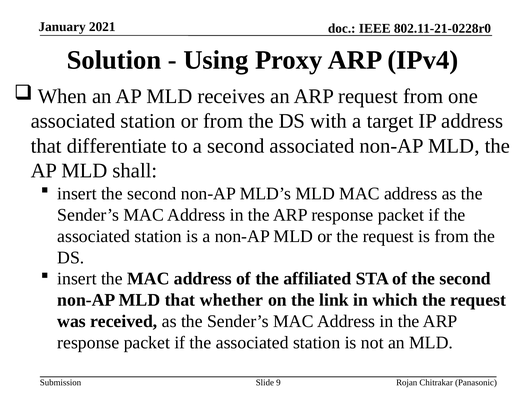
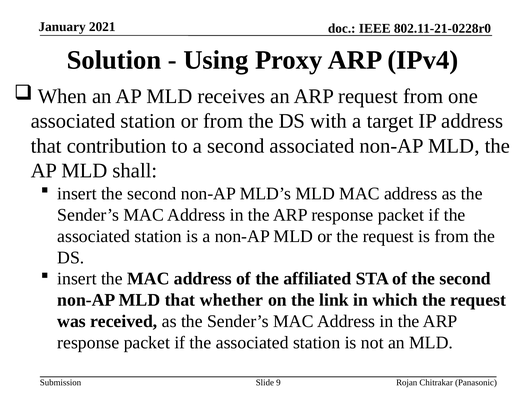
differentiate: differentiate -> contribution
